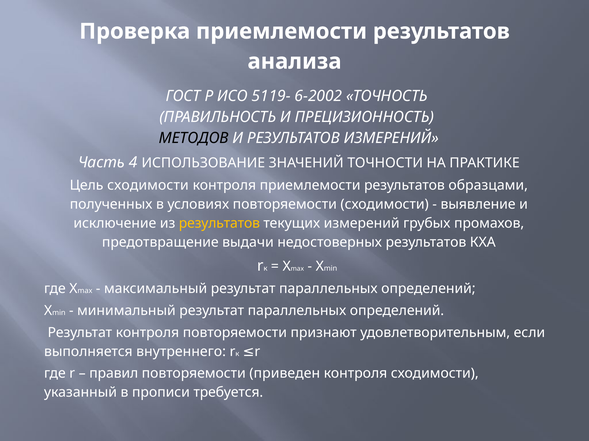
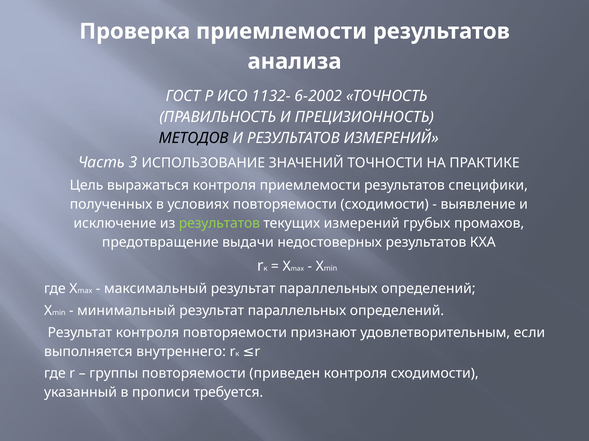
5119-: 5119- -> 1132-
4: 4 -> 3
Цель сходимости: сходимости -> выражаться
образцами: образцами -> специфики
результатов at (219, 224) colour: yellow -> light green
правил: правил -> группы
